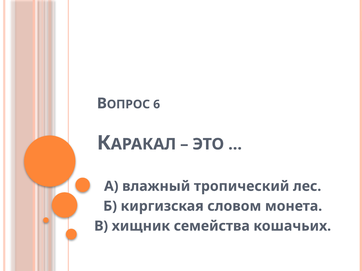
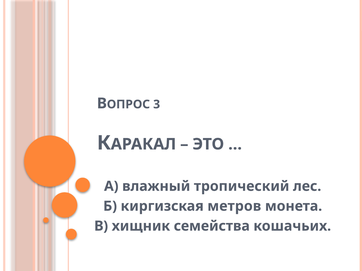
6: 6 -> 3
словом: словом -> метров
